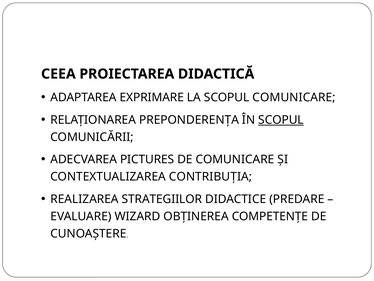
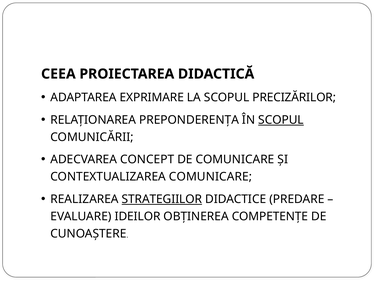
SCOPUL COMUNICARE: COMUNICARE -> PRECIZĂRILOR
PICTURES: PICTURES -> CONCEPT
CONTEXTUALIZAREA CONTRIBUȚIA: CONTRIBUȚIA -> COMUNICARE
STRATEGIILOR underline: none -> present
WIZARD: WIZARD -> IDEILOR
